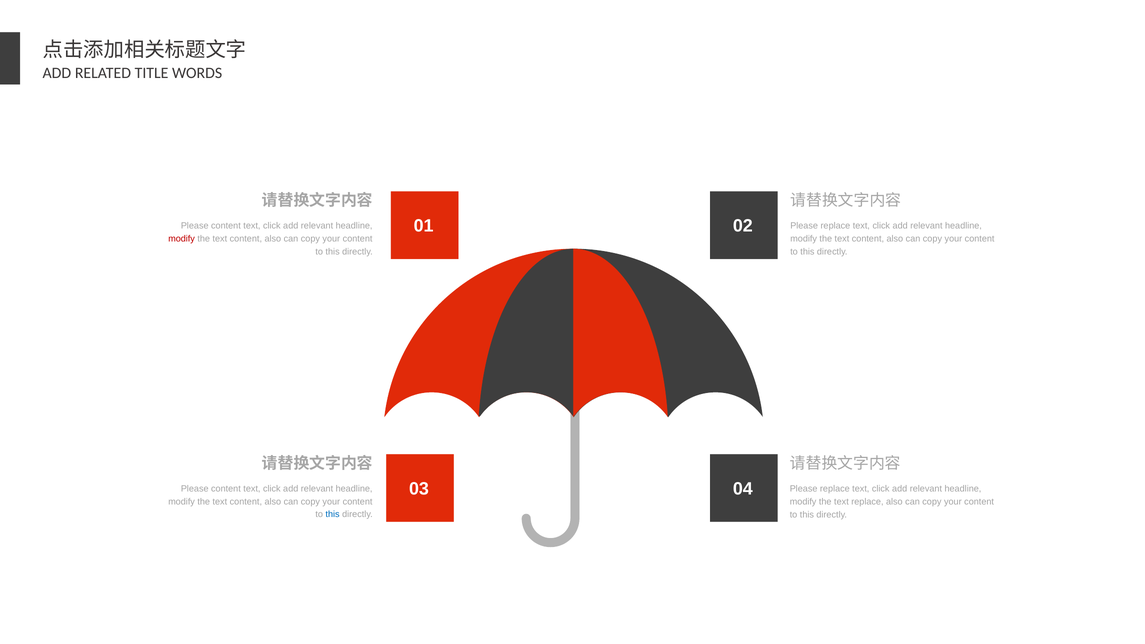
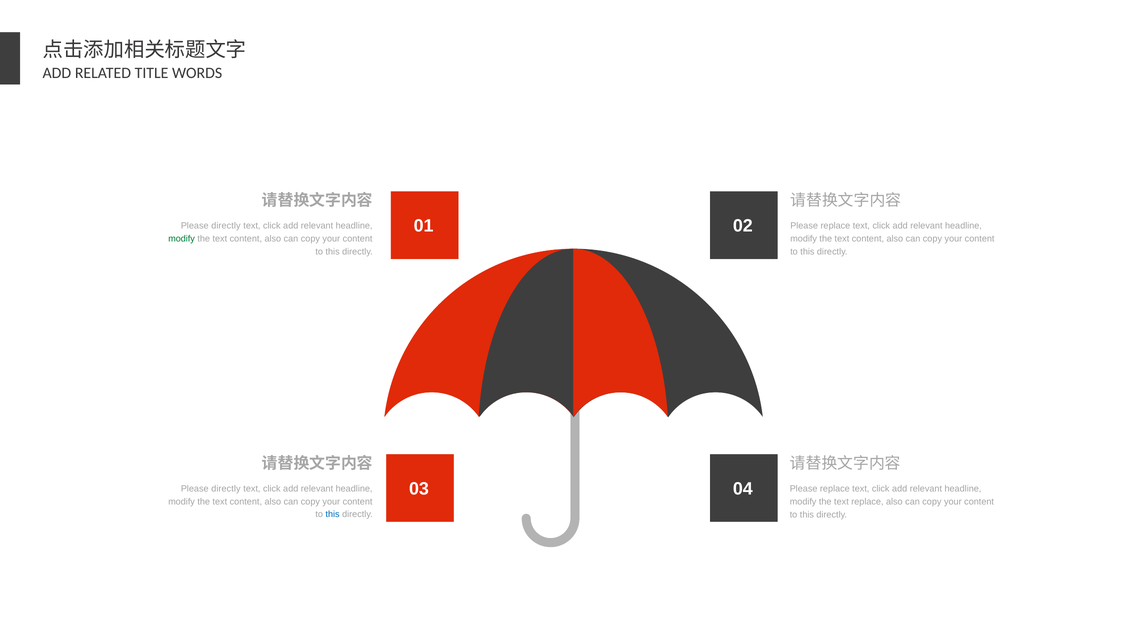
content at (226, 226): content -> directly
modify at (182, 239) colour: red -> green
content at (226, 489): content -> directly
